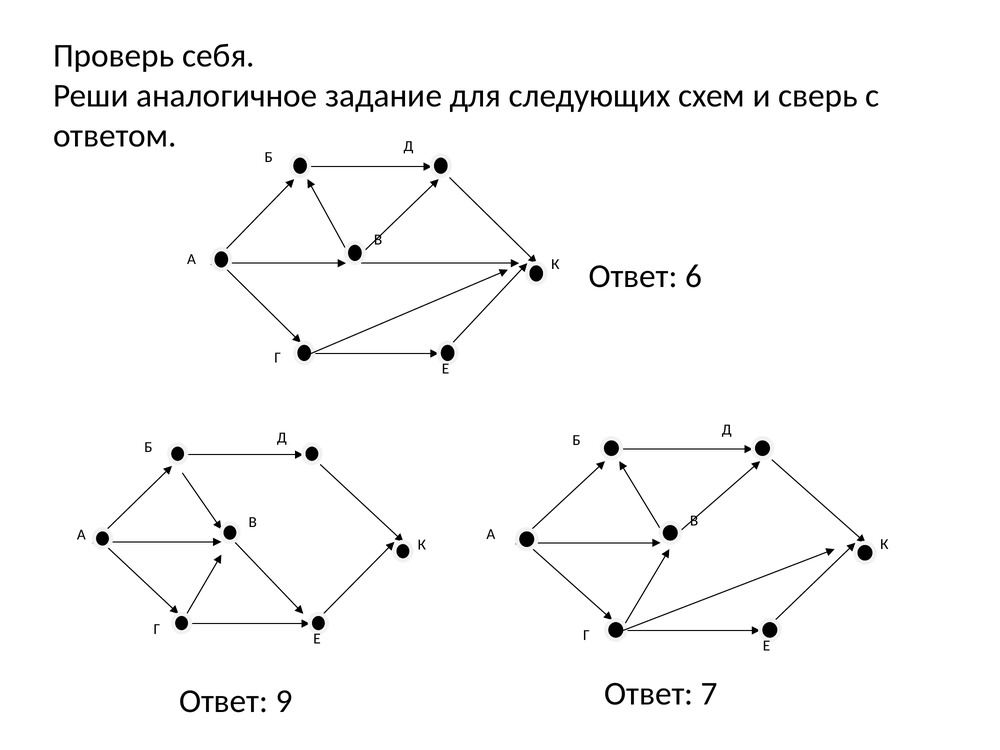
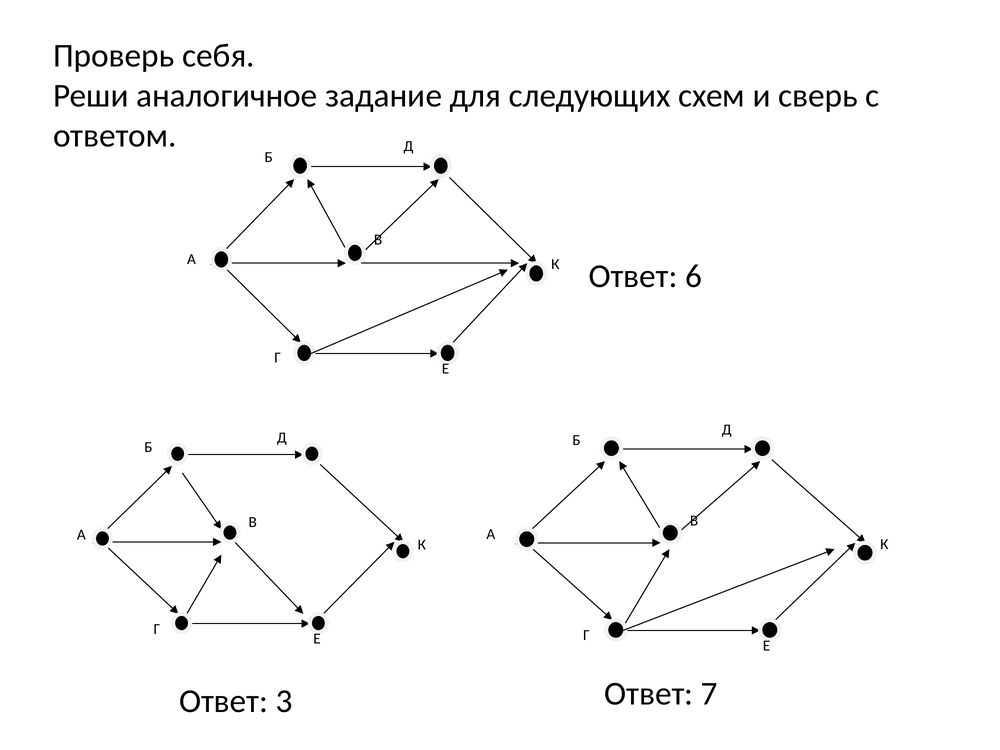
9: 9 -> 3
